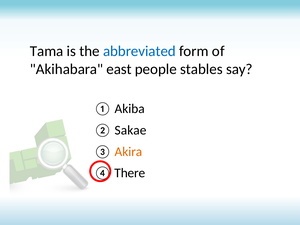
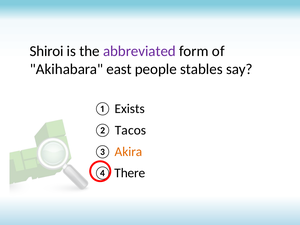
Tama: Tama -> Shiroi
abbreviated colour: blue -> purple
Akiba: Akiba -> Exists
Sakae: Sakae -> Tacos
